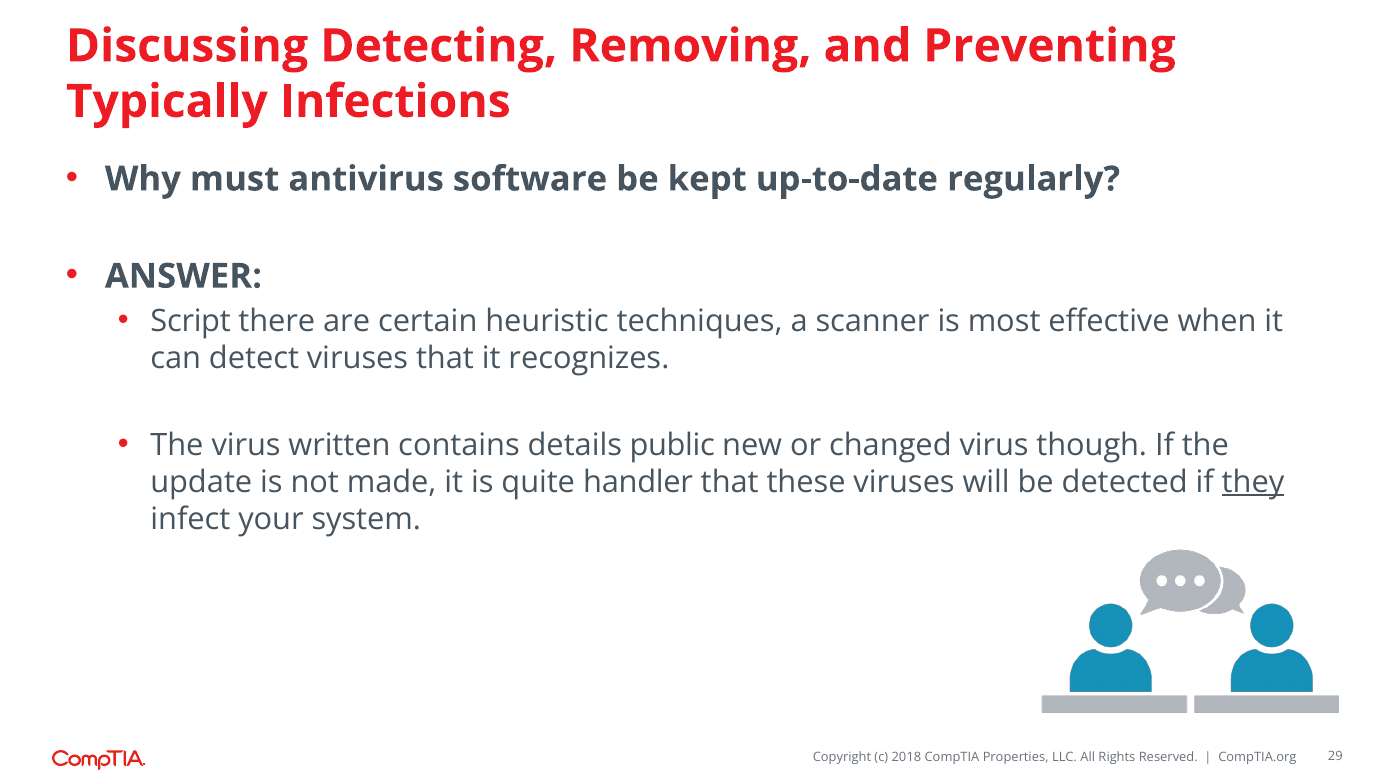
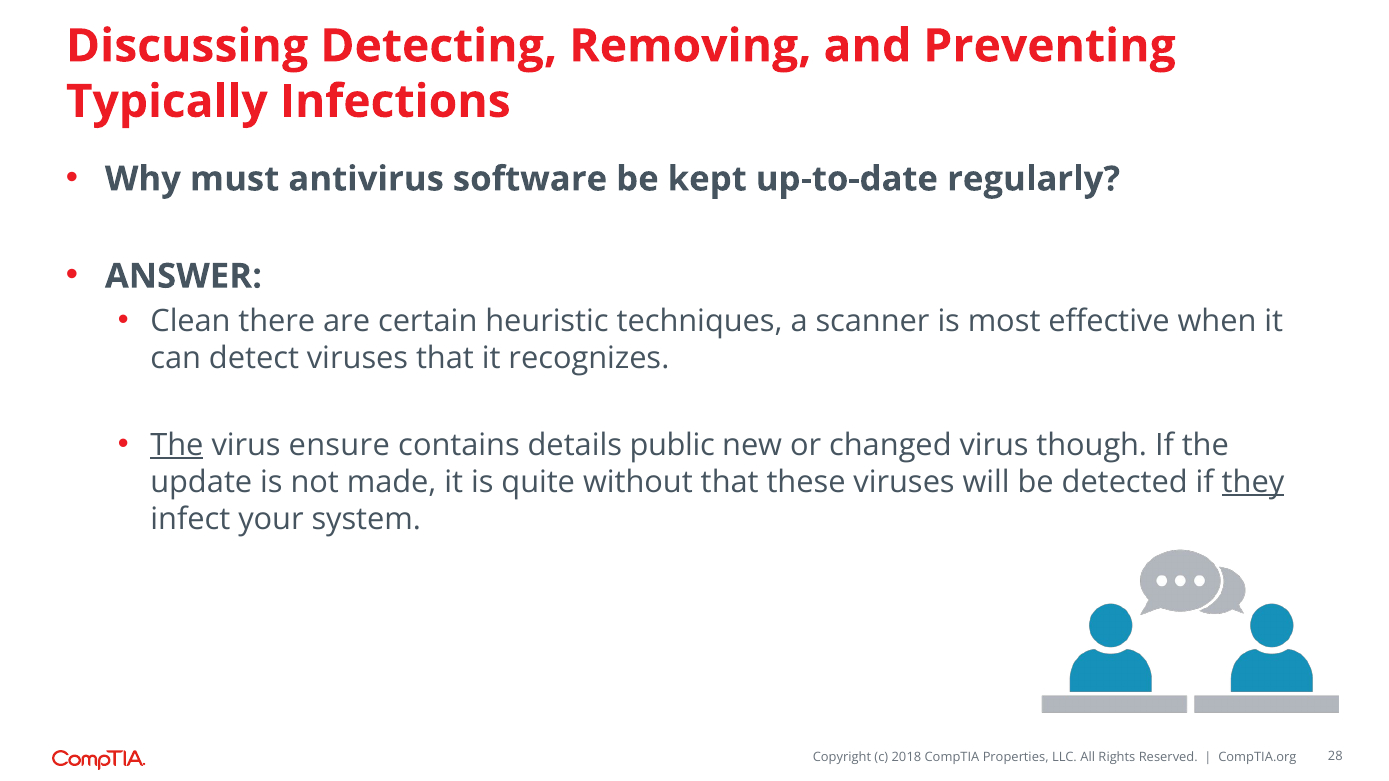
Script: Script -> Clean
The at (177, 445) underline: none -> present
written: written -> ensure
handler: handler -> without
29: 29 -> 28
